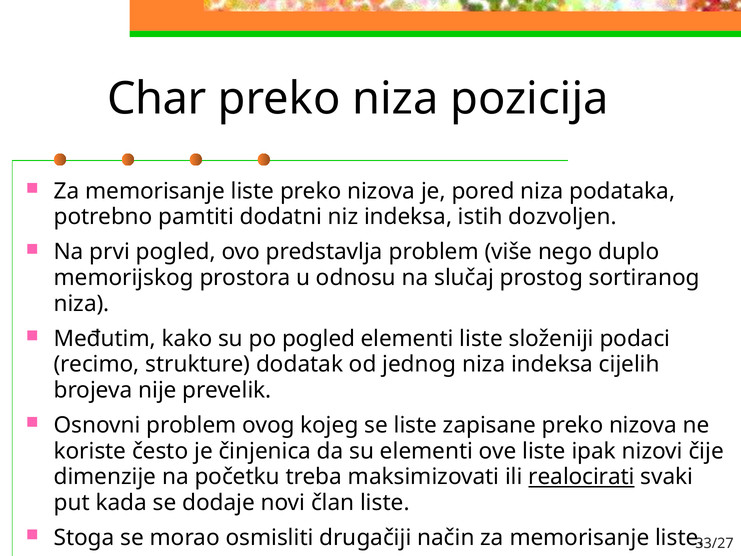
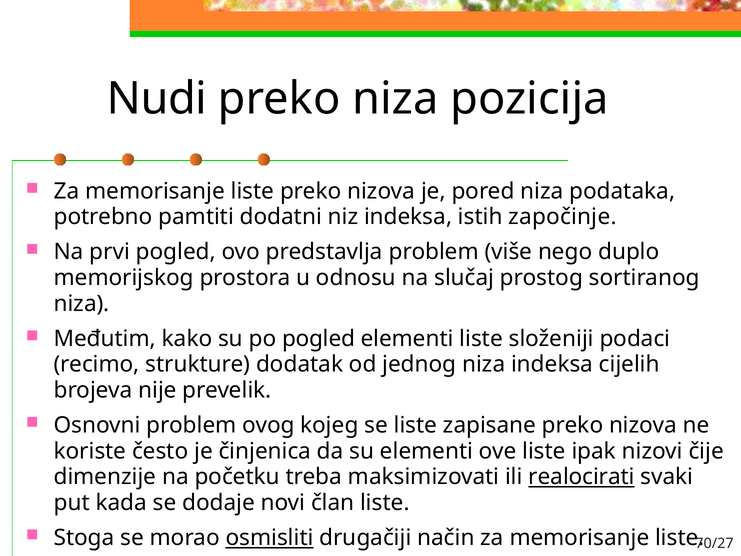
Char: Char -> Nudi
dozvoljen: dozvoljen -> započinje
osmisliti underline: none -> present
33/27: 33/27 -> 70/27
